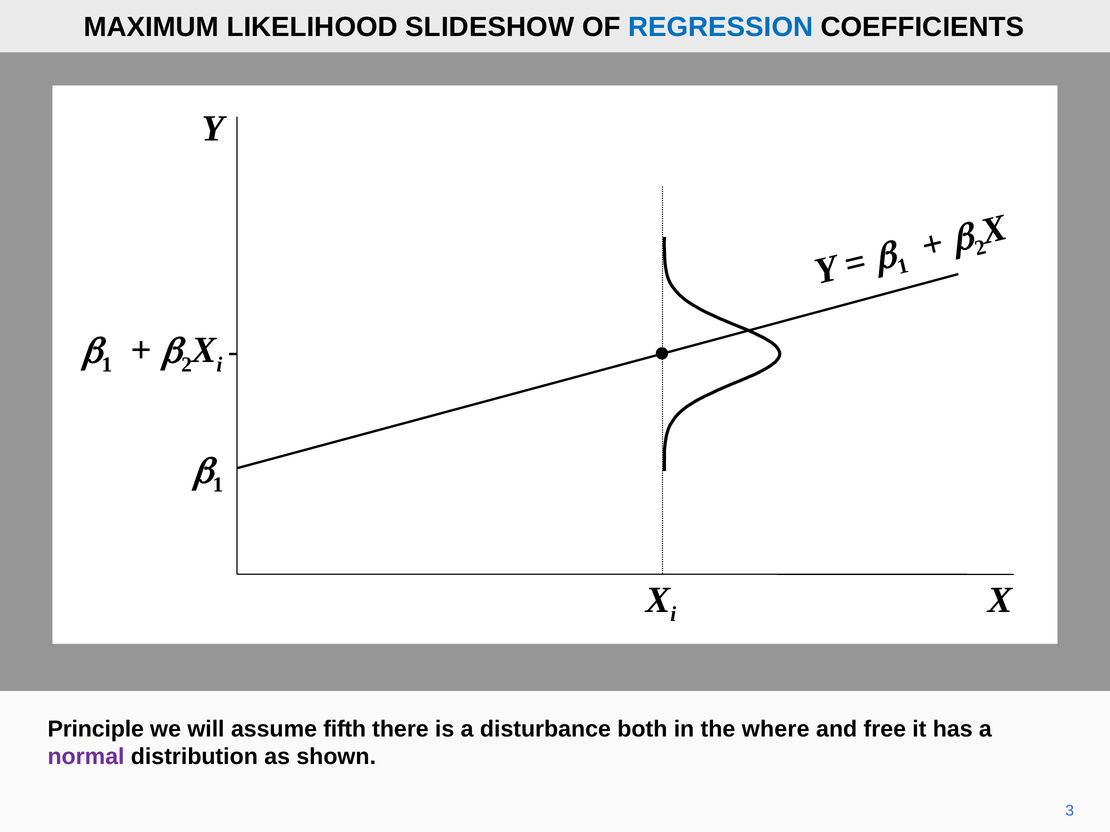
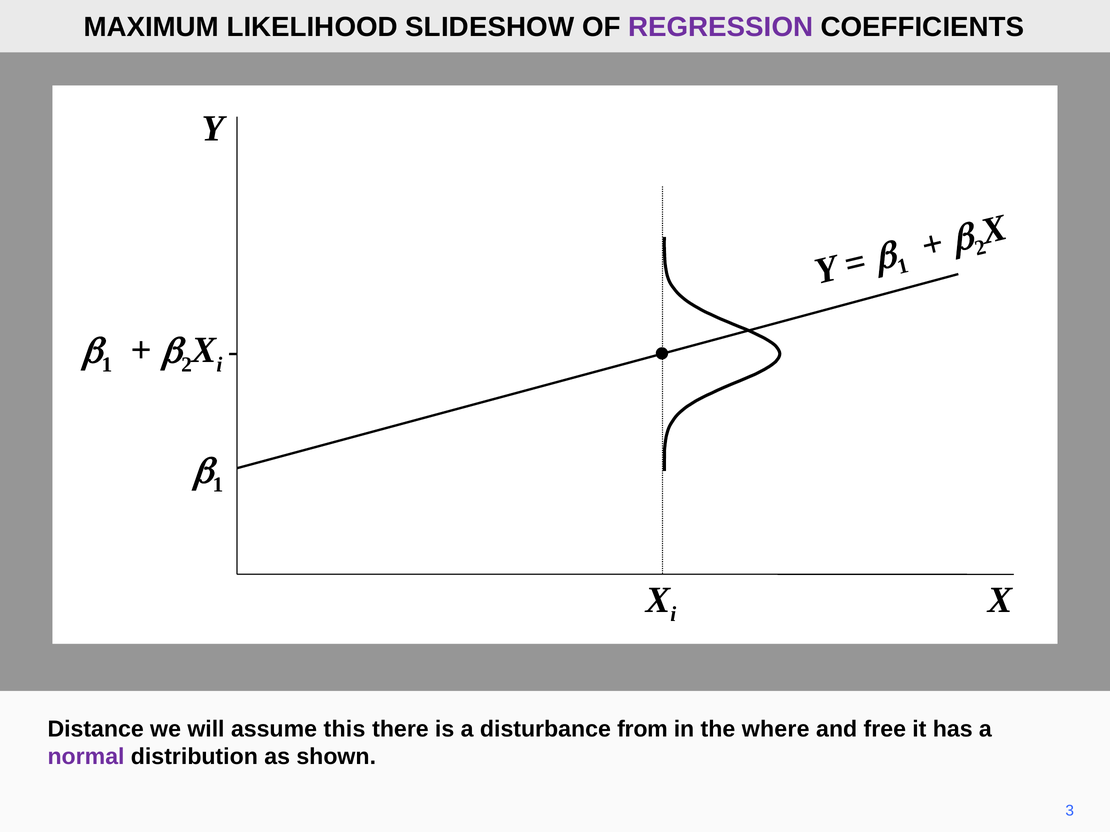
REGRESSION colour: blue -> purple
Principle: Principle -> Distance
fifth: fifth -> this
both: both -> from
